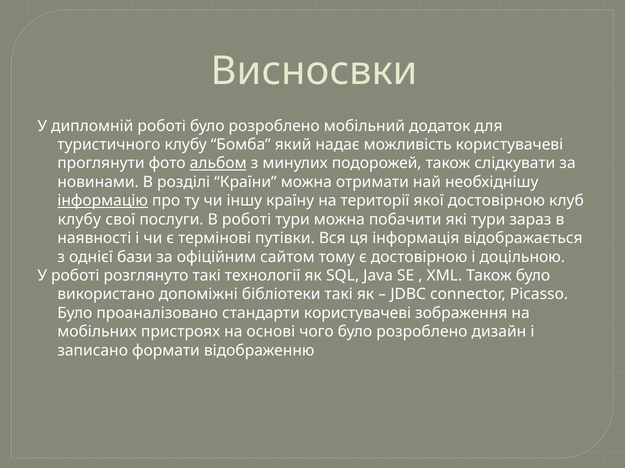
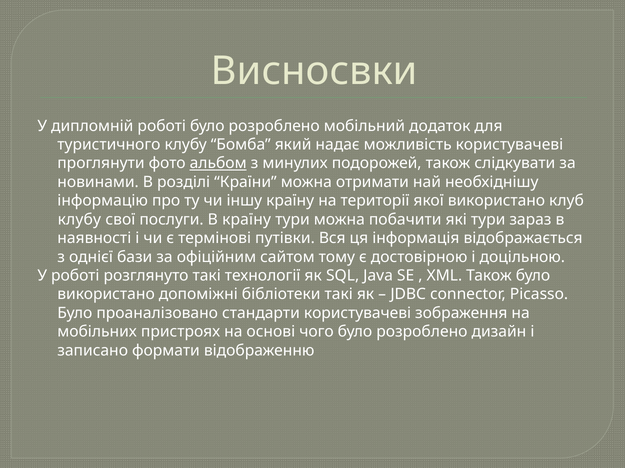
інформацію underline: present -> none
якої достовірною: достовірною -> використано
В роботі: роботі -> країну
